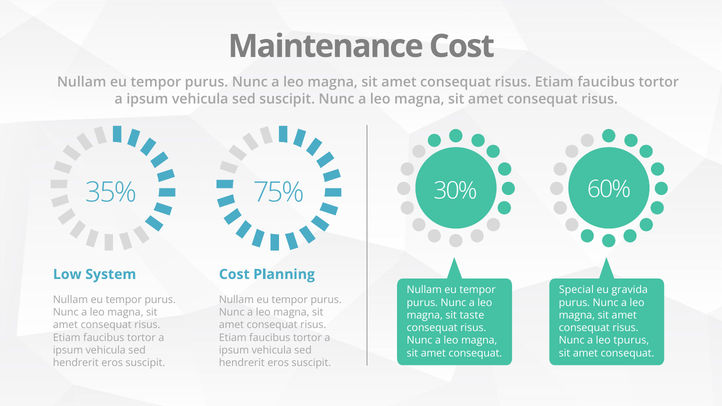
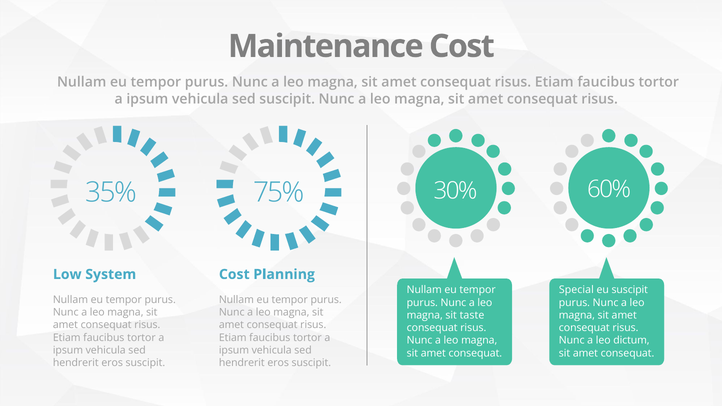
eu gravida: gravida -> suscipit
tpurus: tpurus -> dictum
